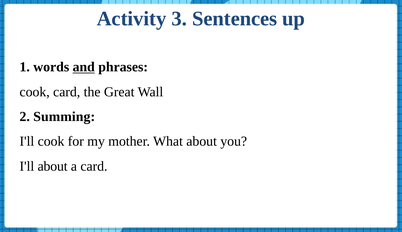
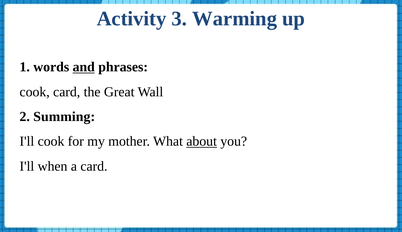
Sentences: Sentences -> Warming
about at (202, 141) underline: none -> present
I'll about: about -> when
